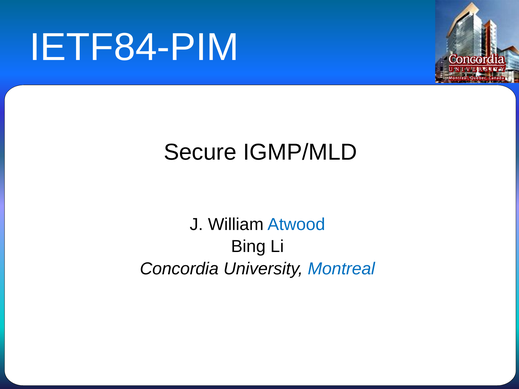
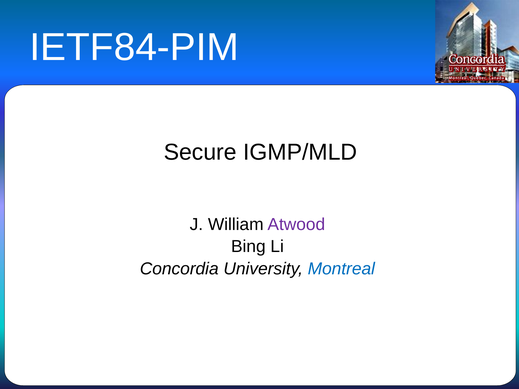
Atwood colour: blue -> purple
